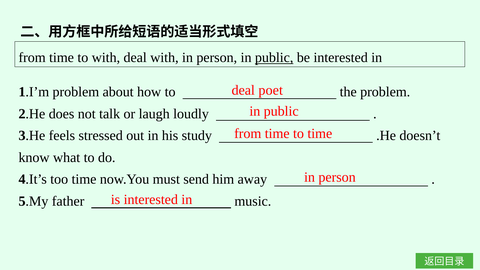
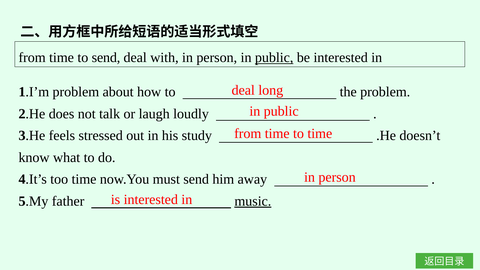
to with: with -> send
poet: poet -> long
music underline: none -> present
